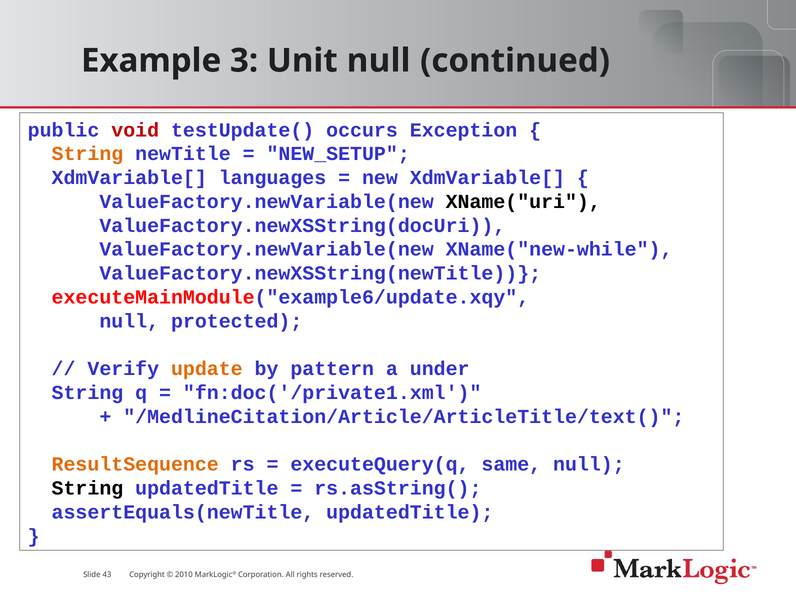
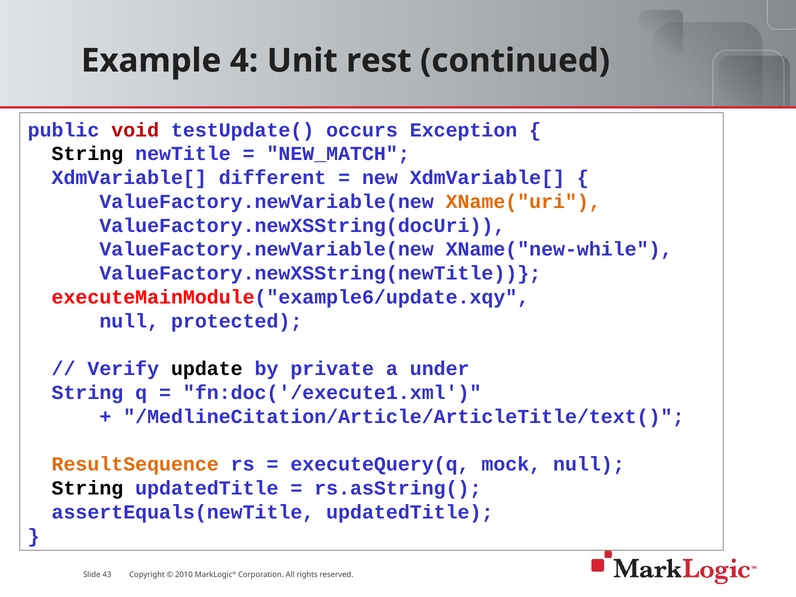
3: 3 -> 4
Unit null: null -> rest
String at (87, 154) colour: orange -> black
NEW_SETUP: NEW_SETUP -> NEW_MATCH
languages: languages -> different
XName("uri colour: black -> orange
update colour: orange -> black
pattern: pattern -> private
fn:doc('/private1.xml: fn:doc('/private1.xml -> fn:doc('/execute1.xml
same: same -> mock
